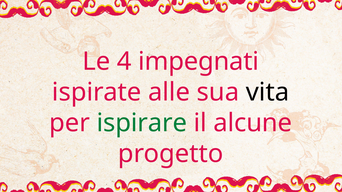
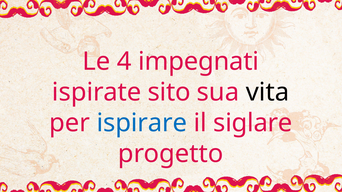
alle: alle -> sito
ispirare colour: green -> blue
alcune: alcune -> siglare
